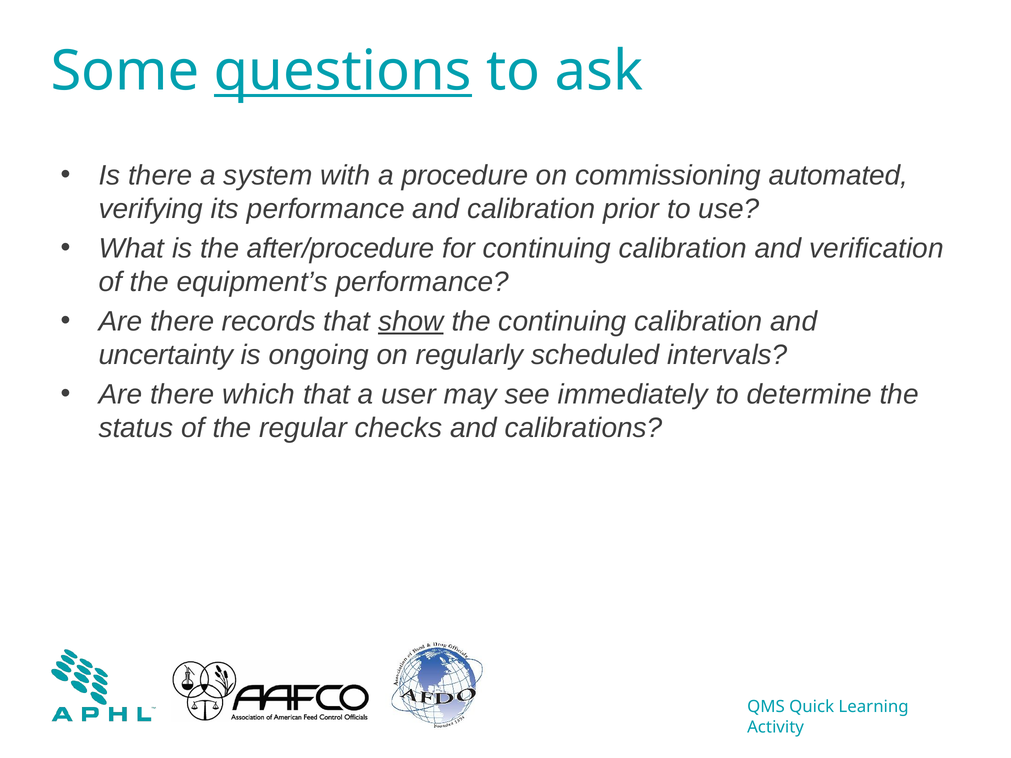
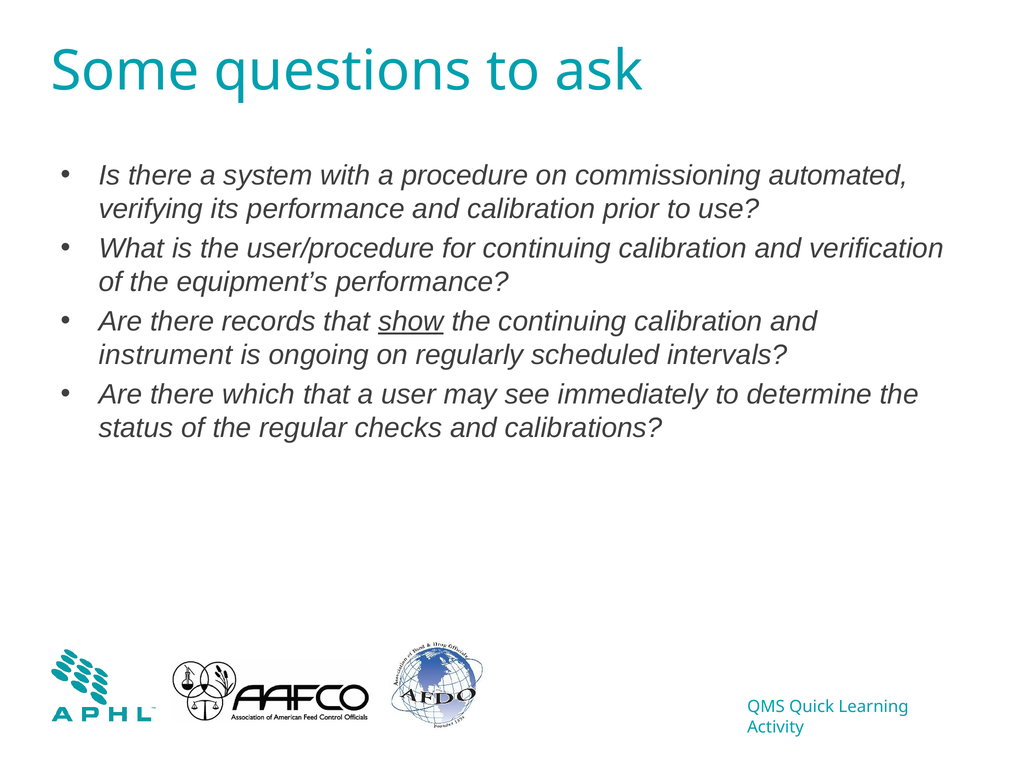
questions underline: present -> none
after/procedure: after/procedure -> user/procedure
uncertainty: uncertainty -> instrument
